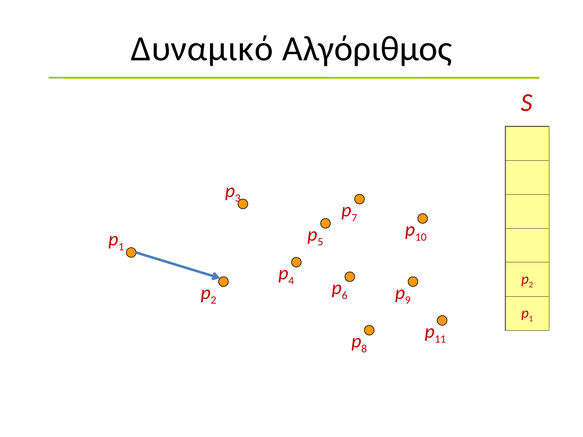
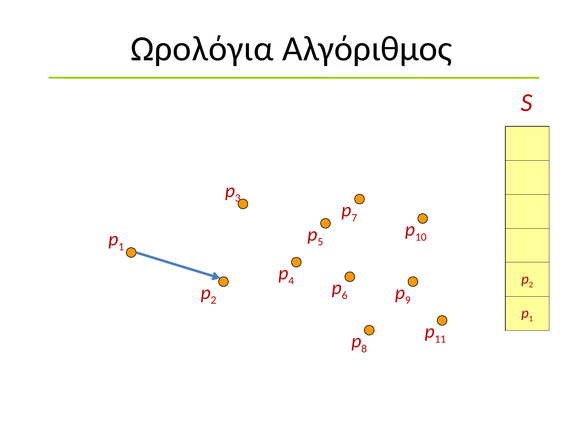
Δυναμικό: Δυναμικό -> Ωρολόγια
